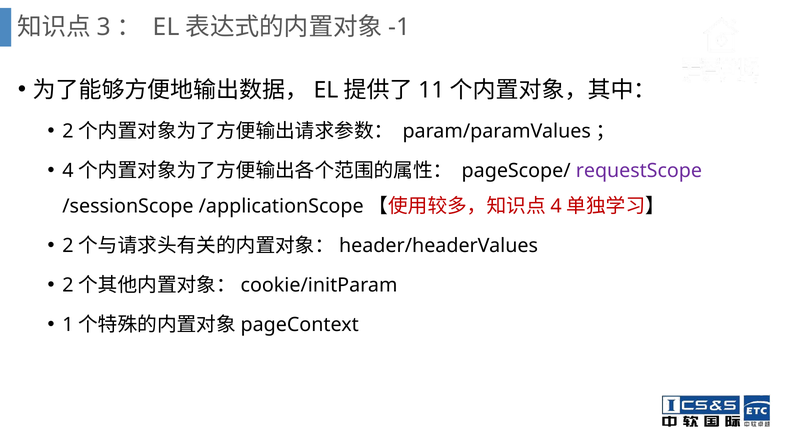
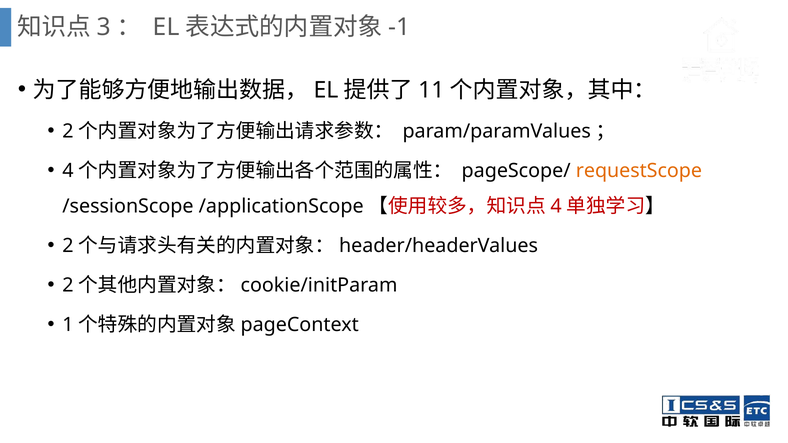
requestScope colour: purple -> orange
